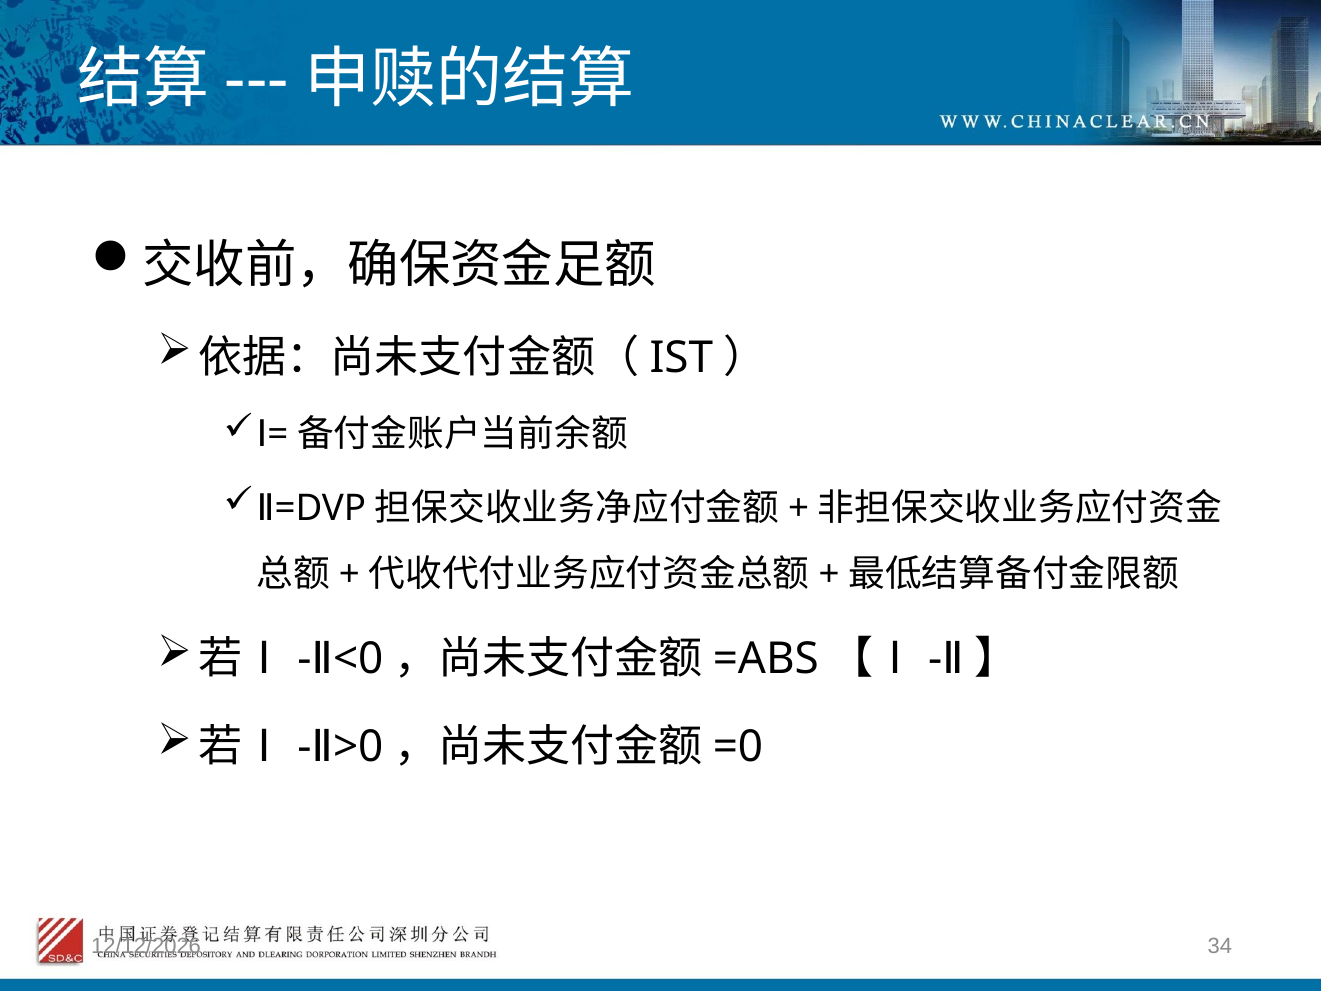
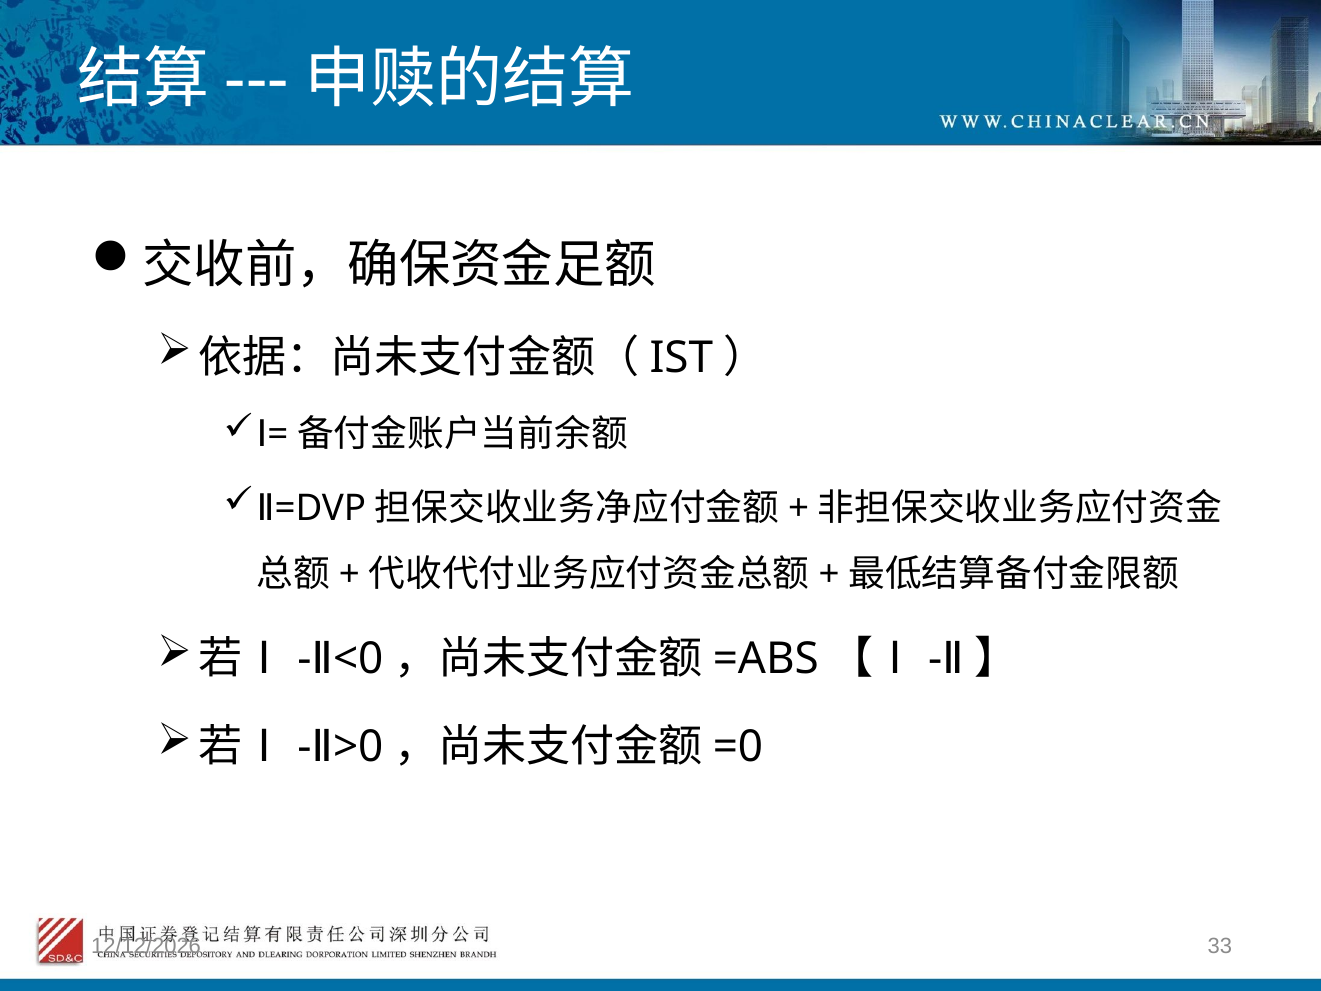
34: 34 -> 33
